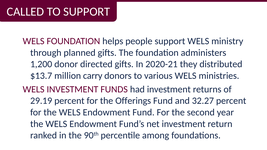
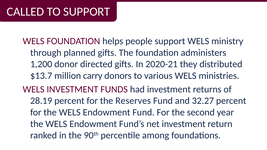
29.19: 29.19 -> 28.19
Offerings: Offerings -> Reserves
